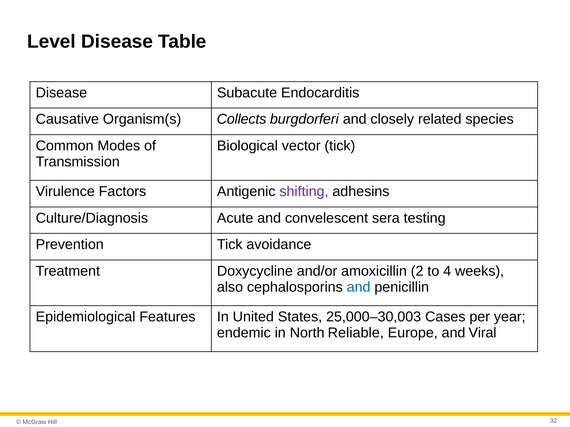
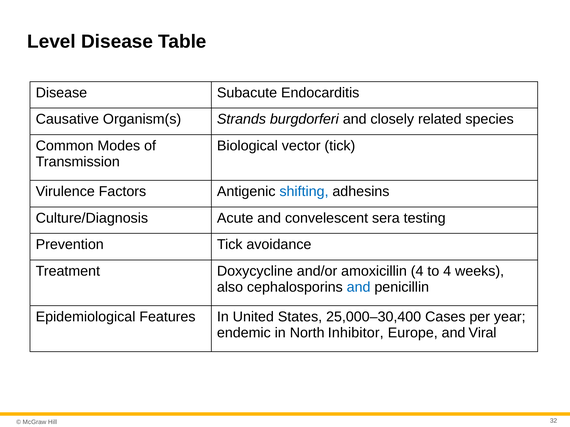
Collects: Collects -> Strands
shifting colour: purple -> blue
amoxicillin 2: 2 -> 4
25,000–30,003: 25,000–30,003 -> 25,000–30,400
Reliable: Reliable -> Inhibitor
